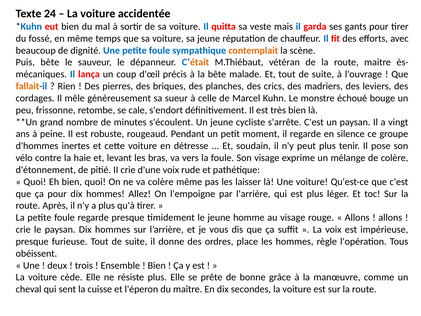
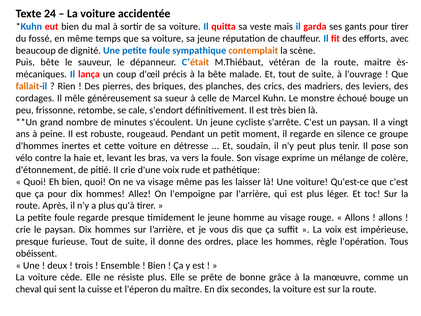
va colère: colère -> visage
